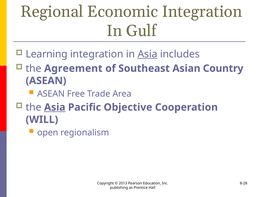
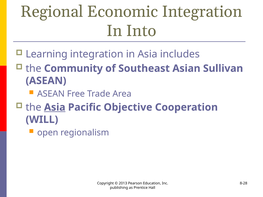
Gulf: Gulf -> Into
Asia at (148, 54) underline: present -> none
Agreement: Agreement -> Community
Country: Country -> Sullivan
